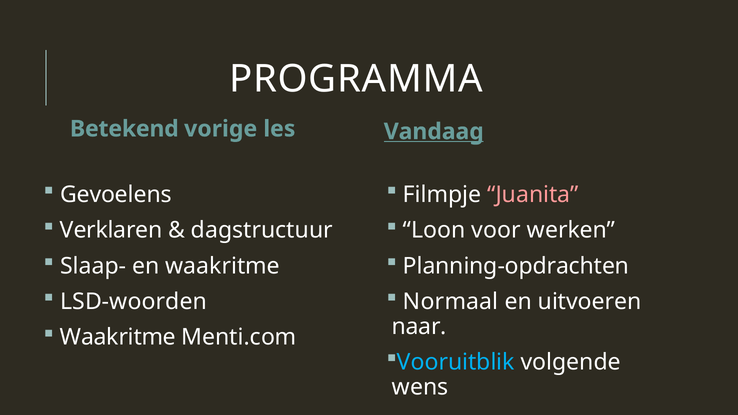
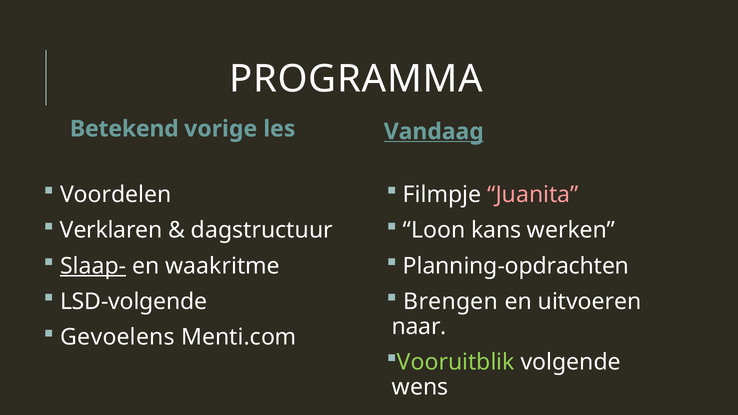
Gevoelens: Gevoelens -> Voordelen
voor: voor -> kans
Slaap- underline: none -> present
LSD-woorden: LSD-woorden -> LSD-volgende
Normaal: Normaal -> Brengen
Waakritme at (118, 337): Waakritme -> Gevoelens
Vooruitblik colour: light blue -> light green
